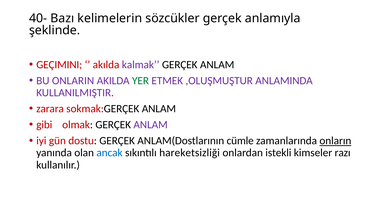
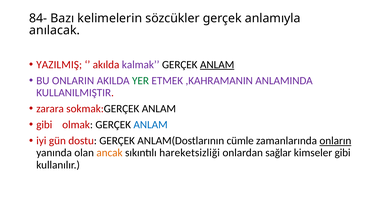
40-: 40- -> 84-
şeklinde: şeklinde -> anılacak
GEÇIMINI: GEÇIMINI -> YAZILMIŞ
ANLAM at (217, 65) underline: none -> present
,OLUŞMUŞTUR: ,OLUŞMUŞTUR -> ,KAHRAMANIN
ANLAM at (151, 125) colour: purple -> blue
ancak colour: blue -> orange
istekli: istekli -> sağlar
kimseler razı: razı -> gibi
